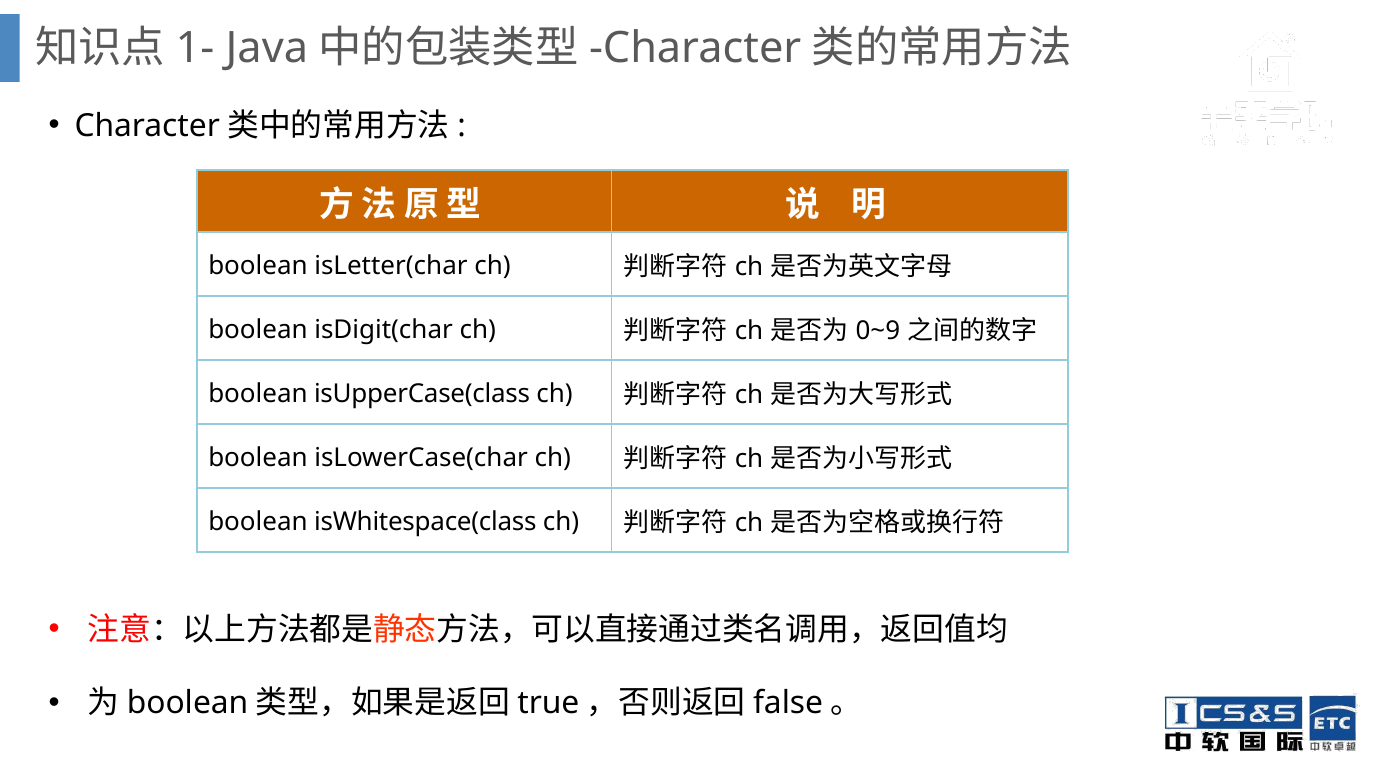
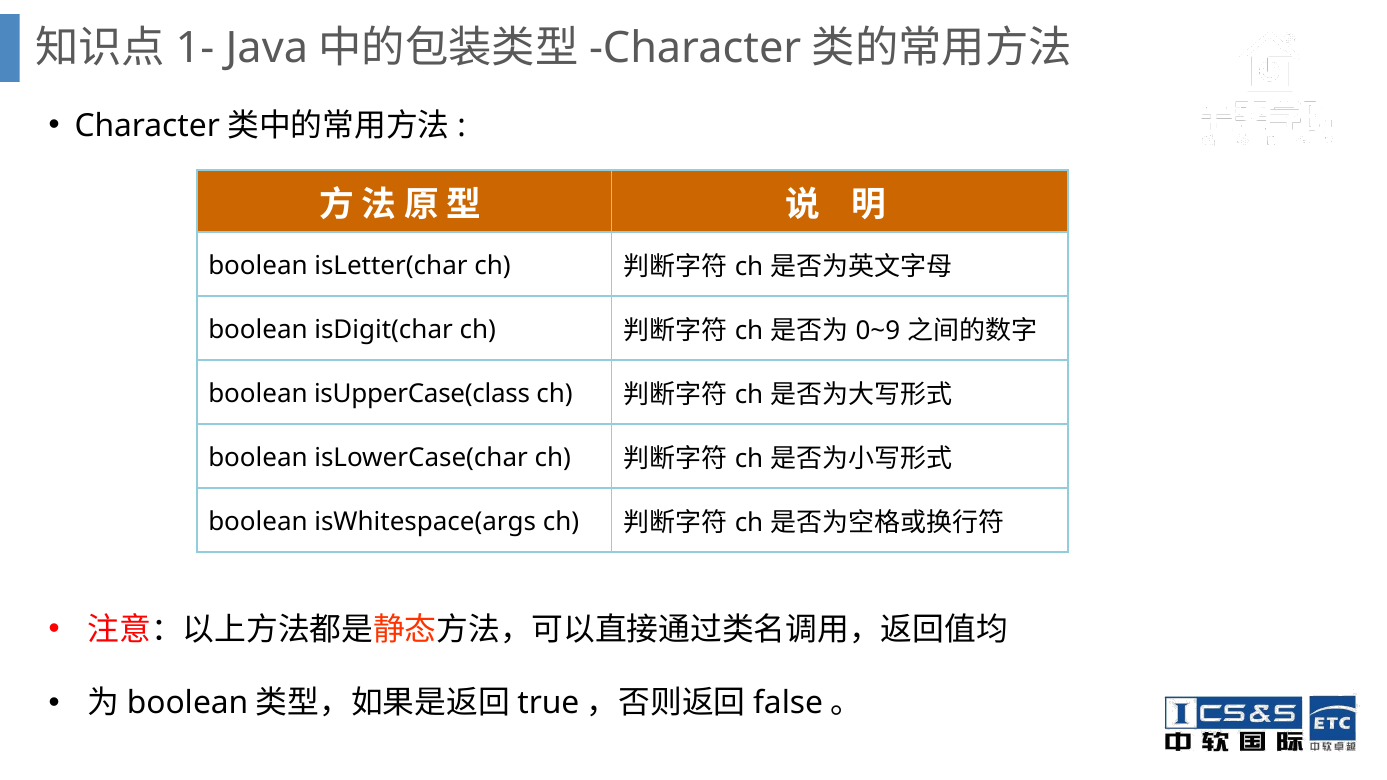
isWhitespace(class: isWhitespace(class -> isWhitespace(args
